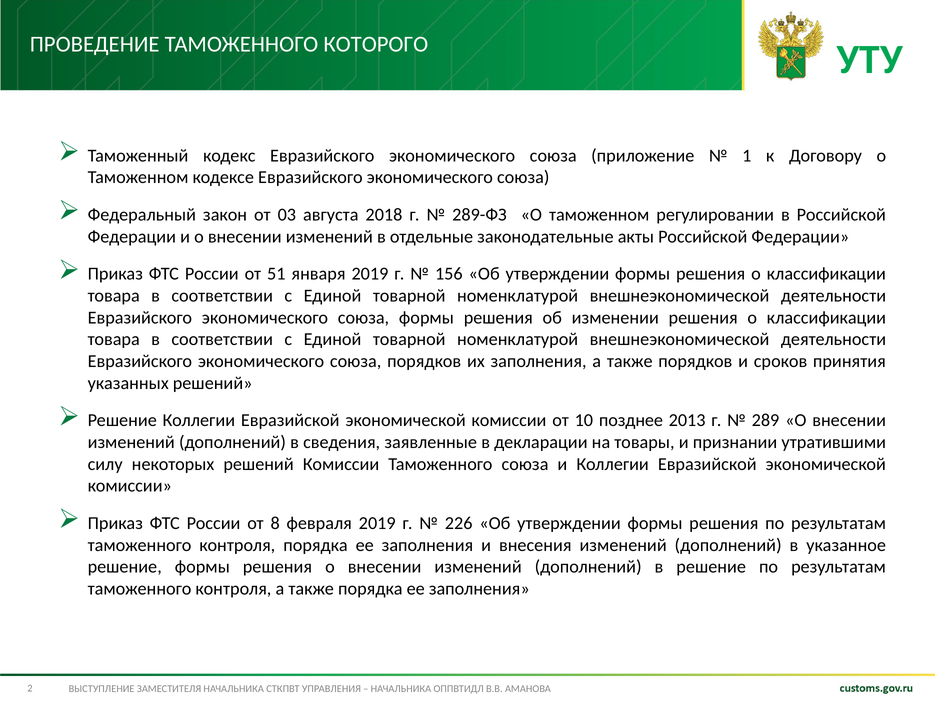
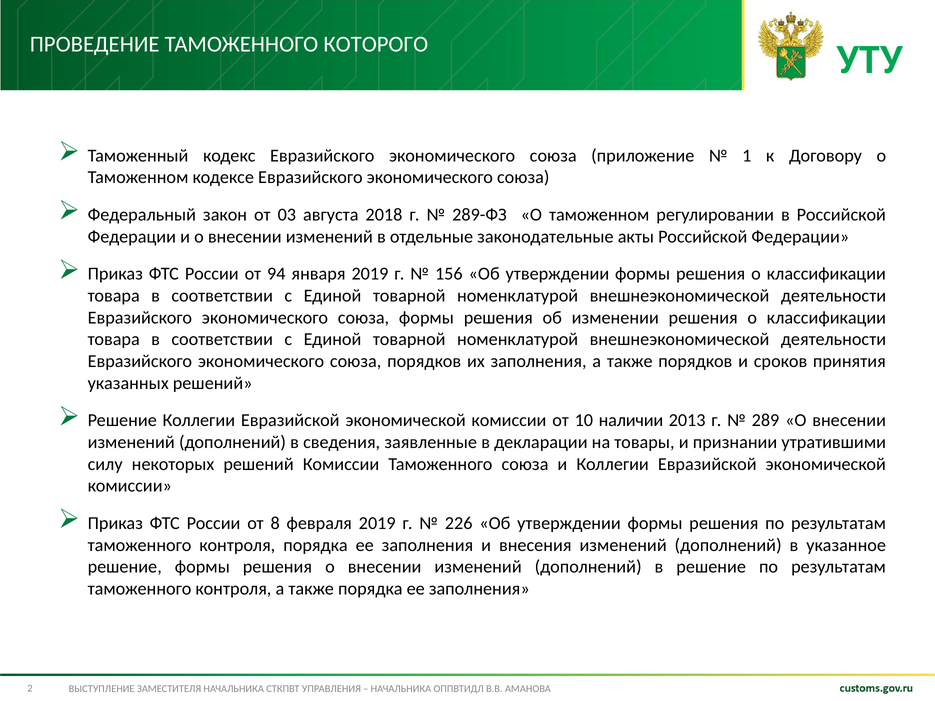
51: 51 -> 94
позднее: позднее -> наличии
